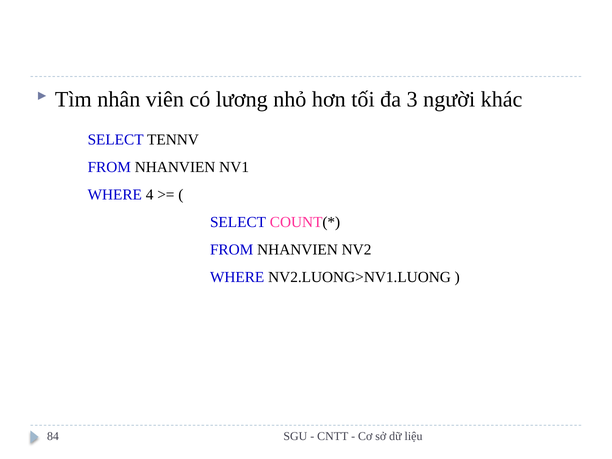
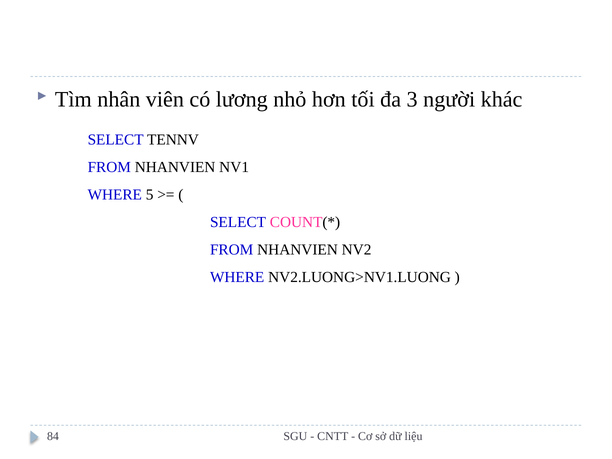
4: 4 -> 5
